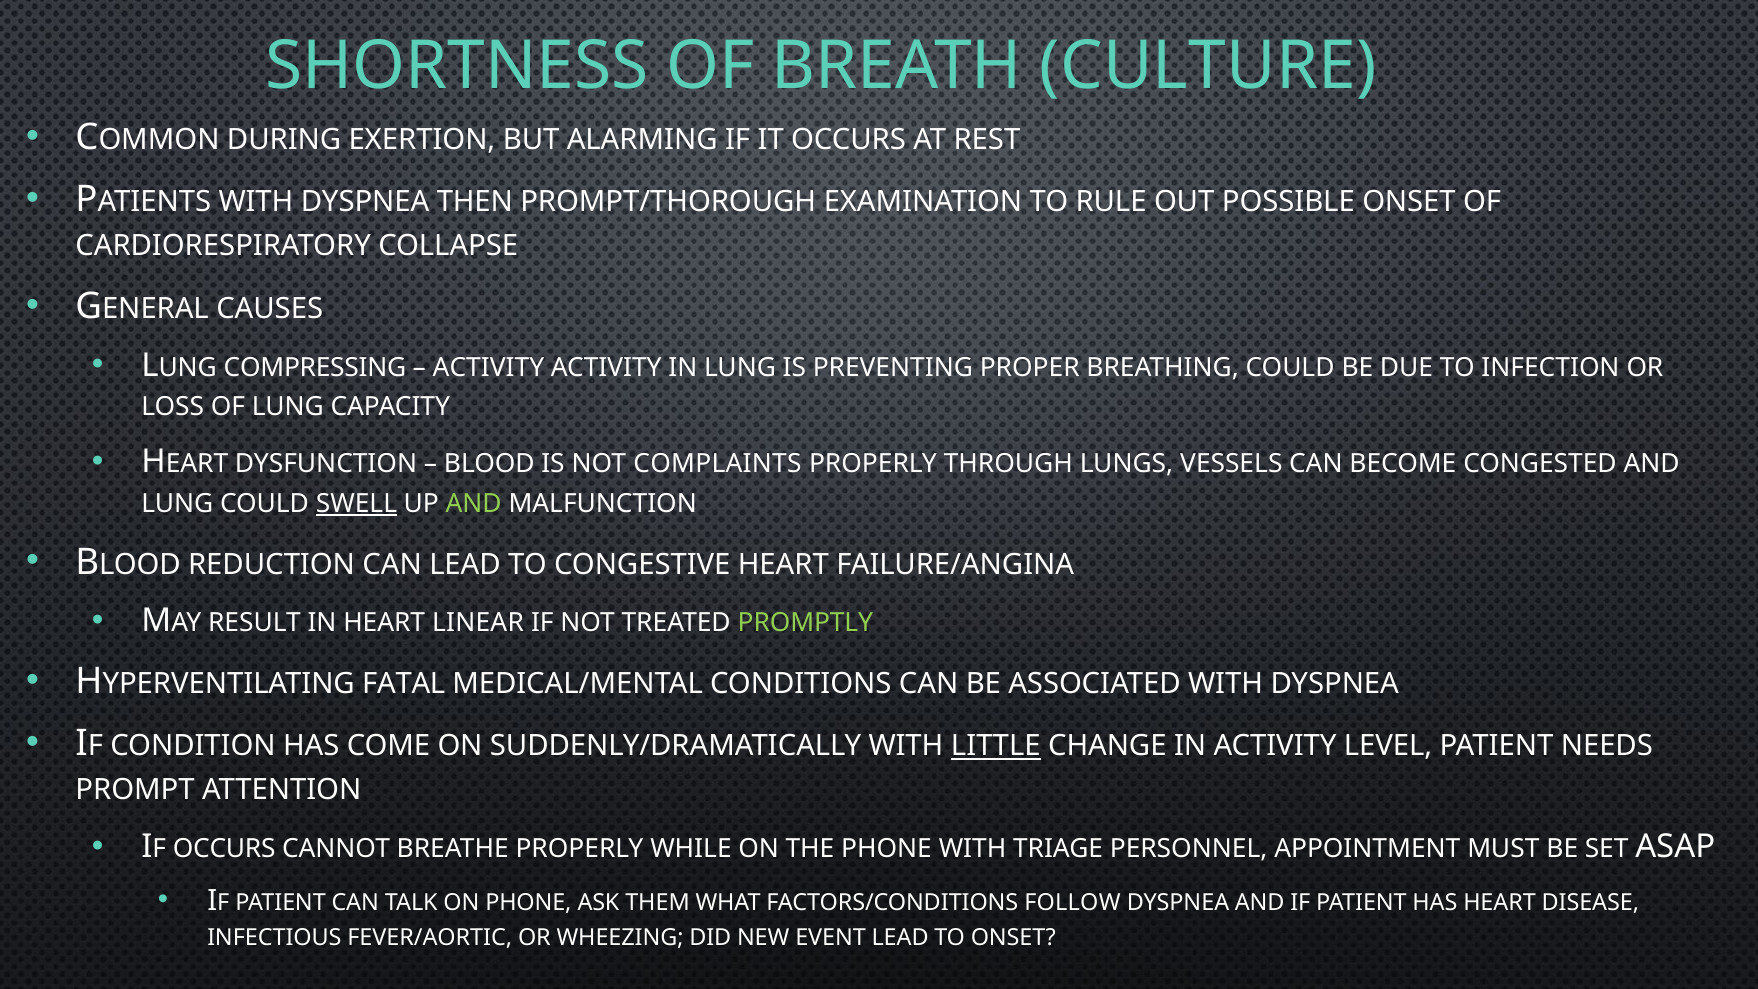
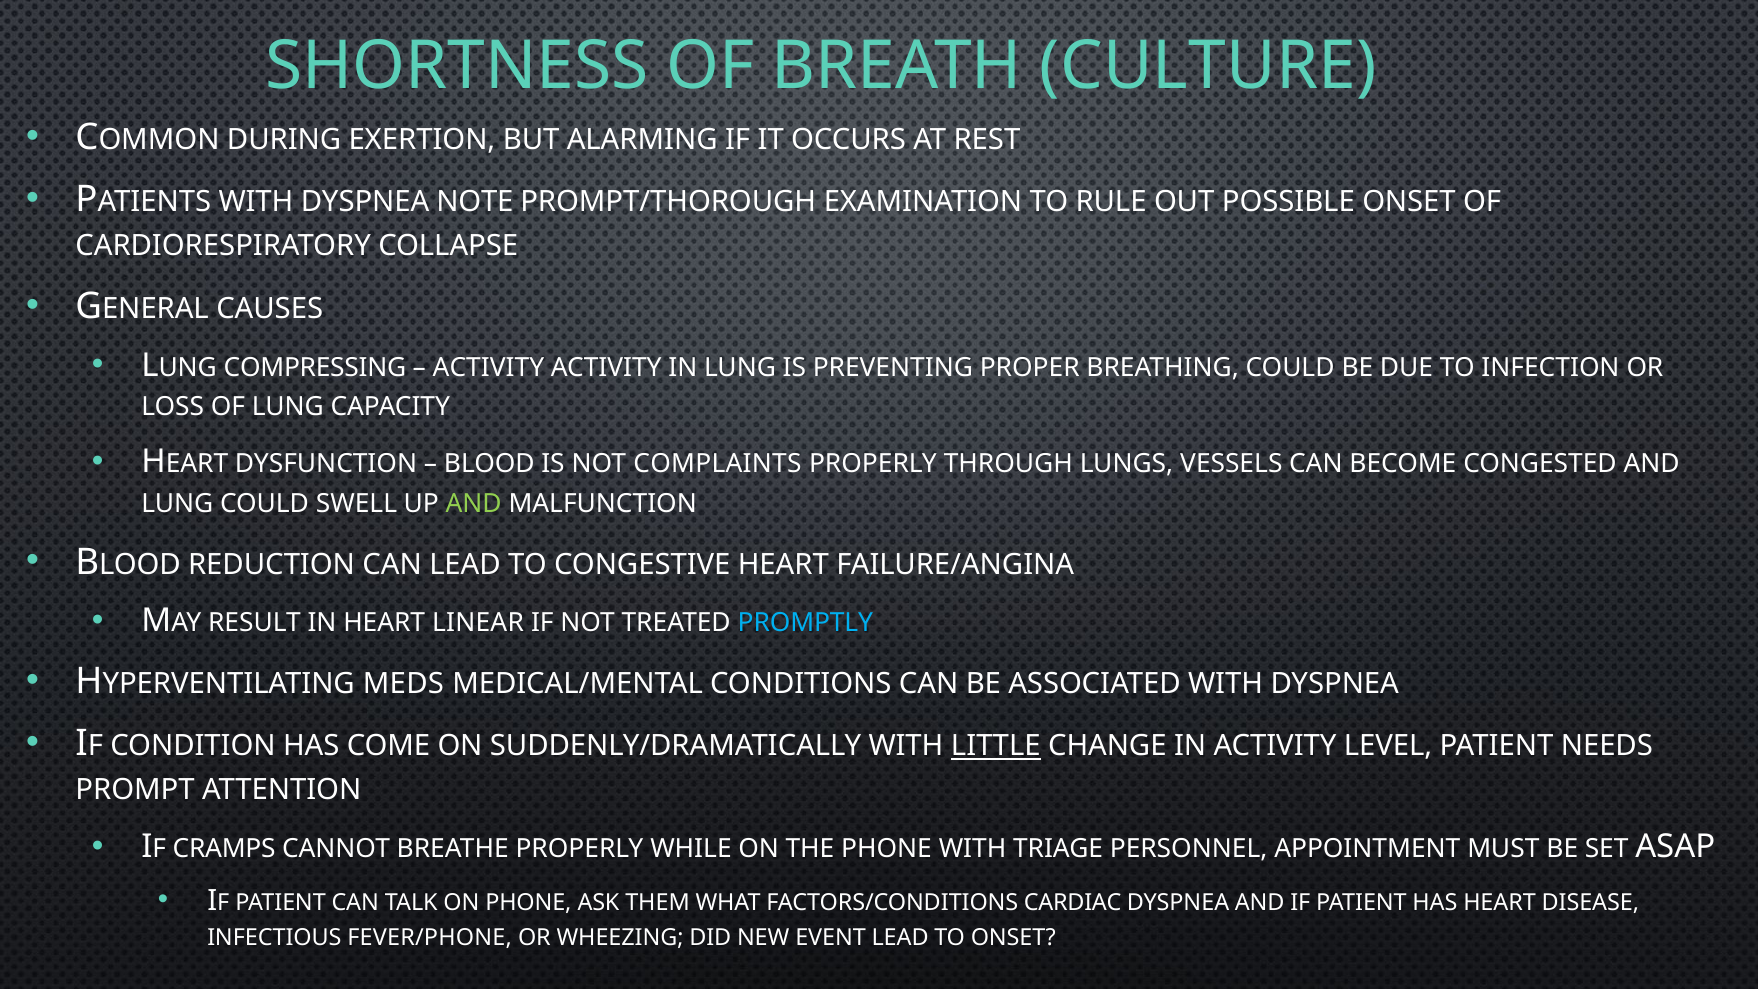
THEN: THEN -> NOTE
SWELL underline: present -> none
PROMPTLY colour: light green -> light blue
FATAL: FATAL -> MEDS
OCCURS at (224, 849): OCCURS -> CRAMPS
FOLLOW: FOLLOW -> CARDIAC
FEVER/AORTIC: FEVER/AORTIC -> FEVER/PHONE
